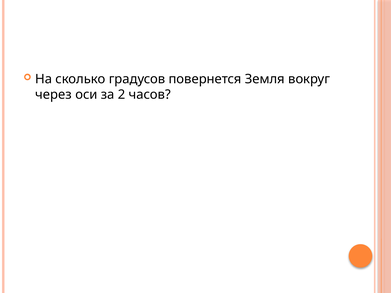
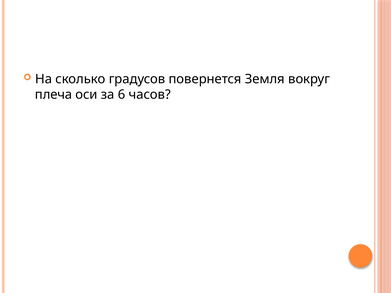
через: через -> плеча
2: 2 -> 6
